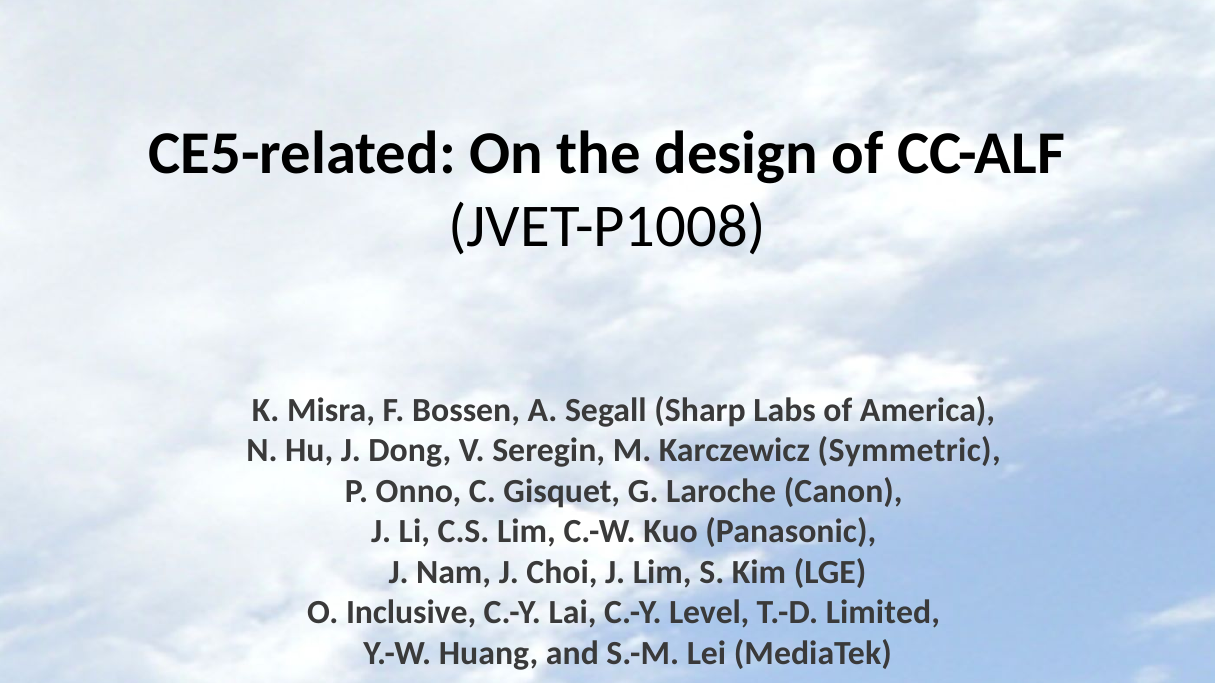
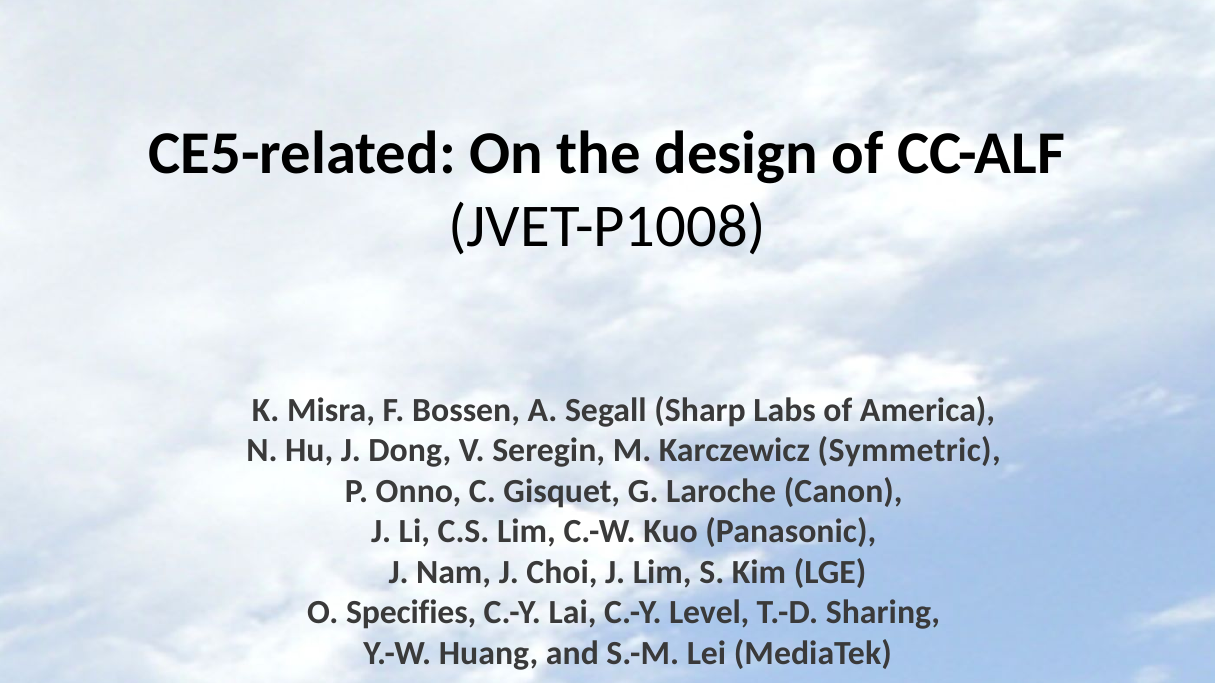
Inclusive: Inclusive -> Specifies
Limited: Limited -> Sharing
